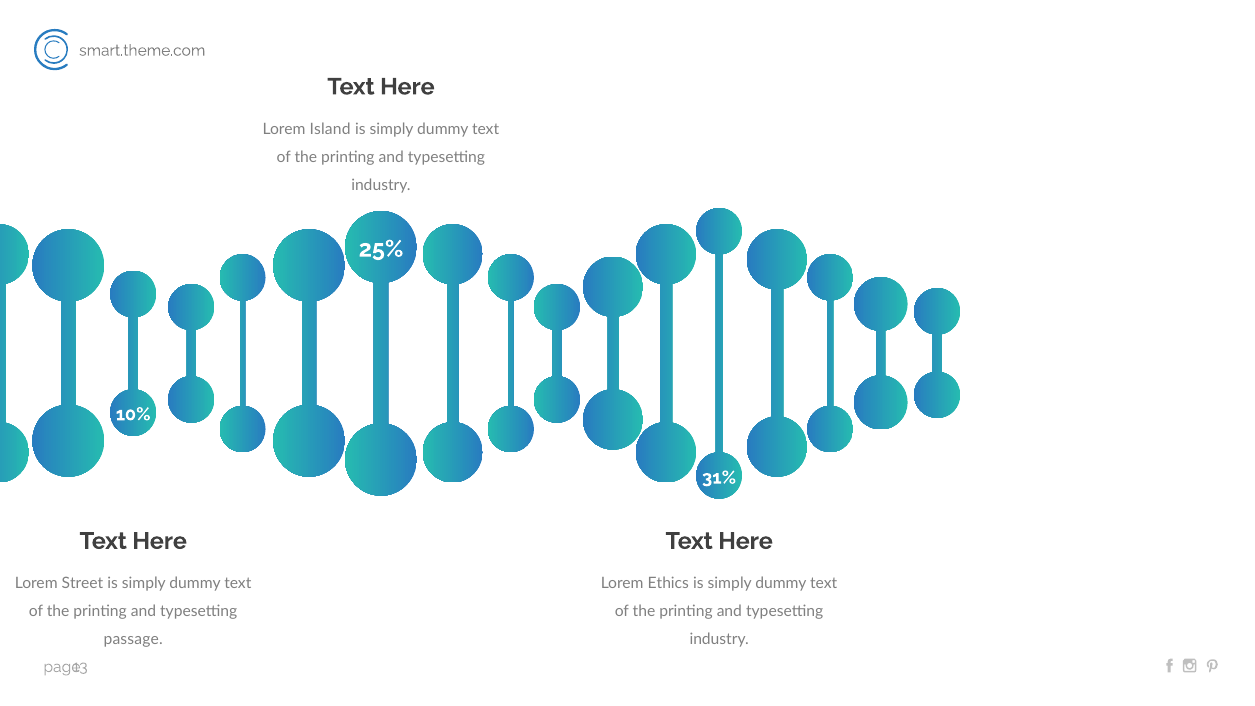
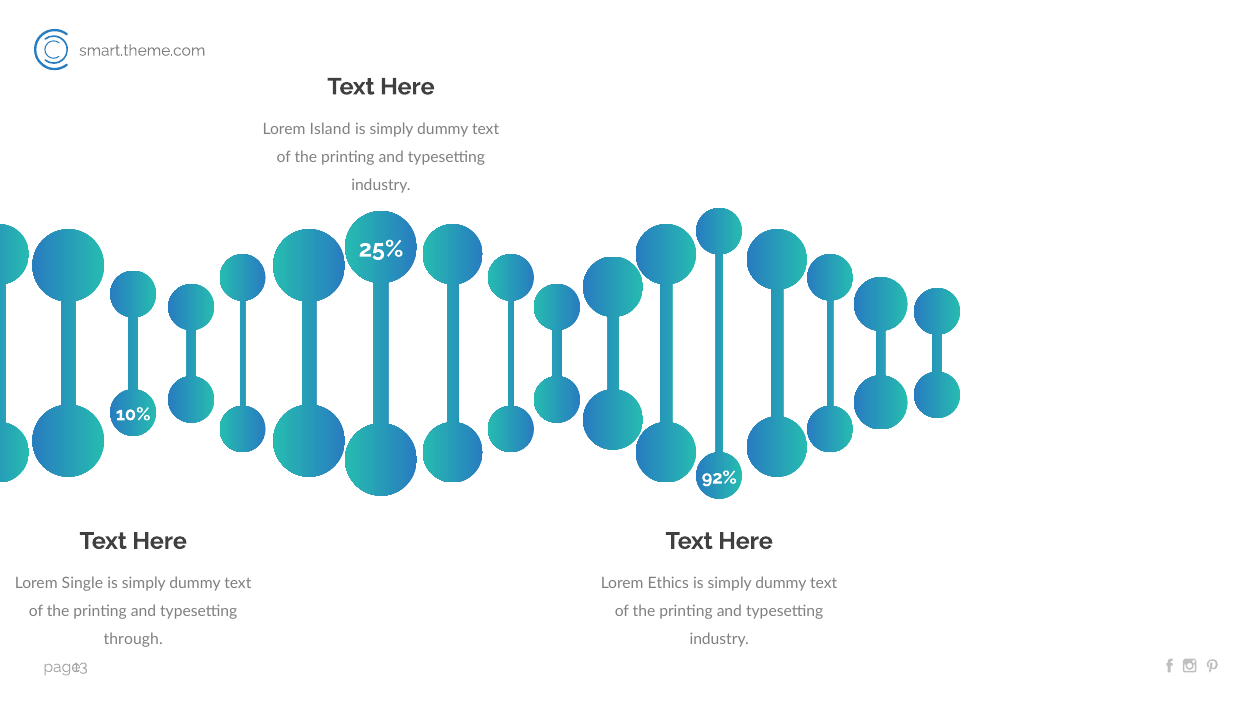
31%: 31% -> 92%
Street: Street -> Single
passage: passage -> through
